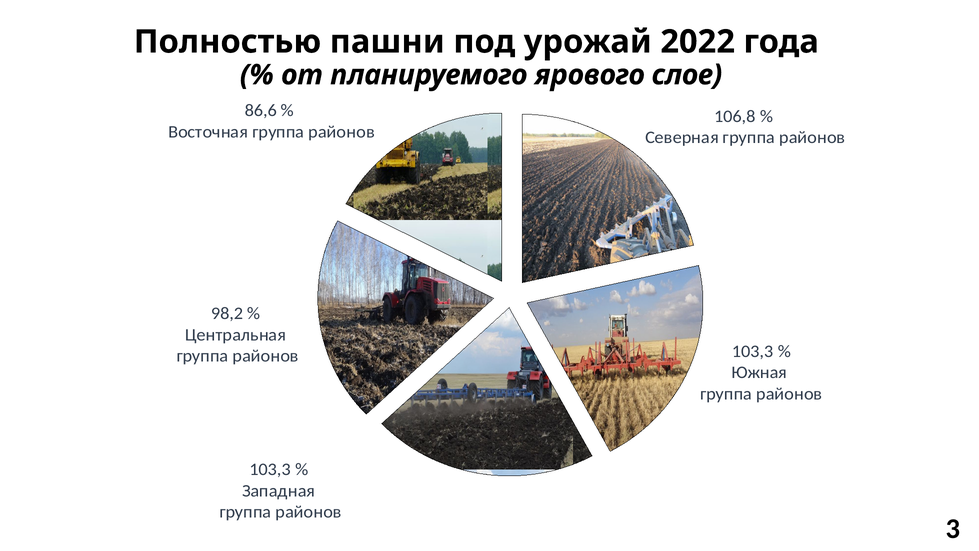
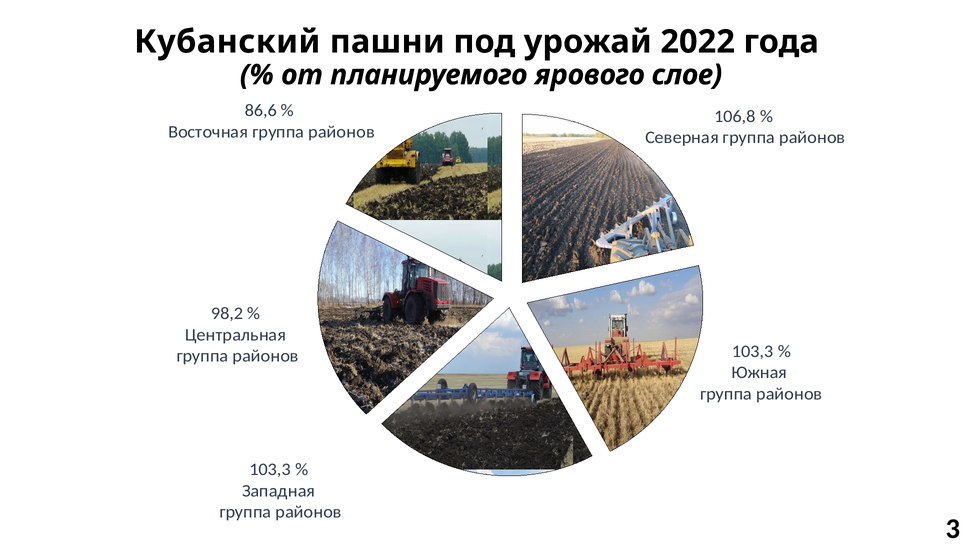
Полностью: Полностью -> Кубанский
